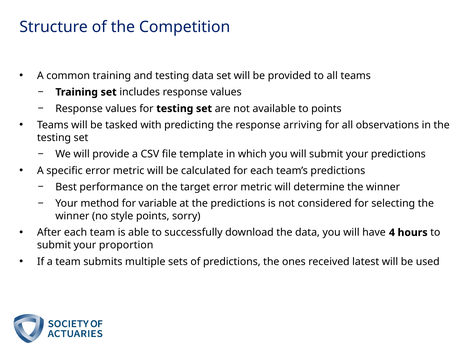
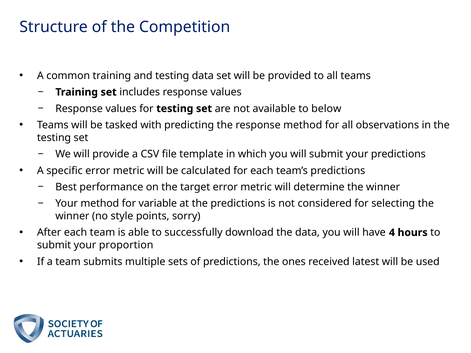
to points: points -> below
response arriving: arriving -> method
